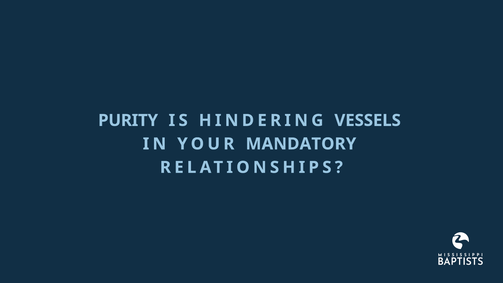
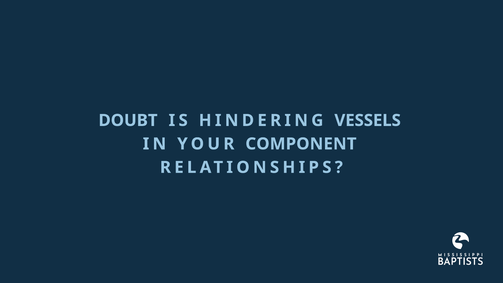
PURITY: PURITY -> DOUBT
MANDATORY: MANDATORY -> COMPONENT
